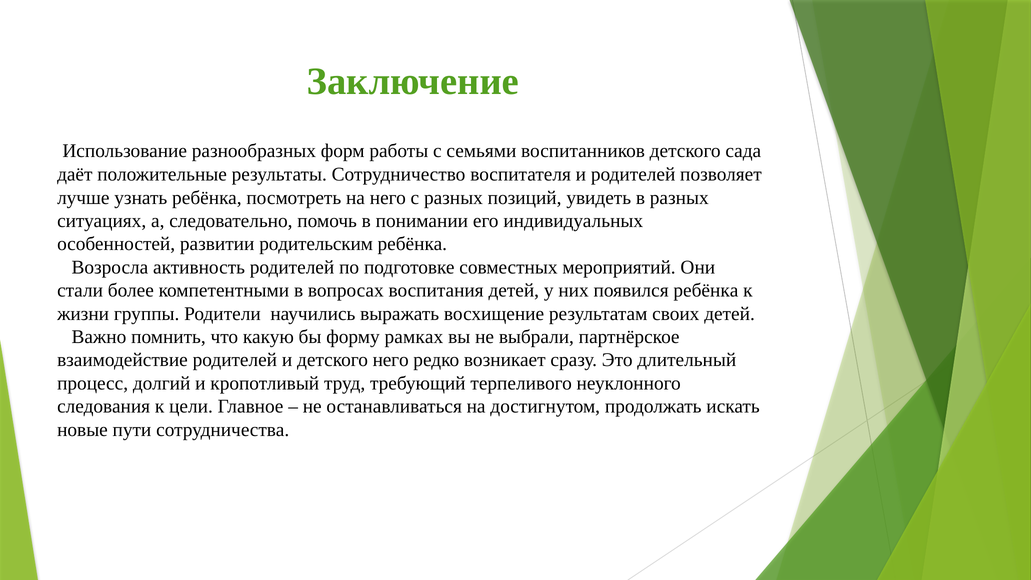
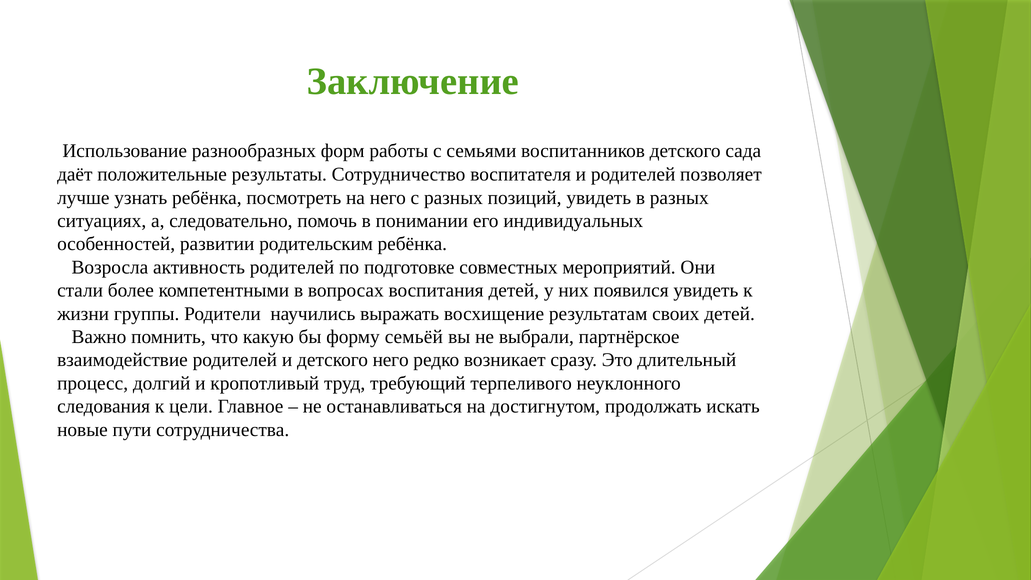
появился ребёнка: ребёнка -> увидеть
рамках: рамках -> семьёй
